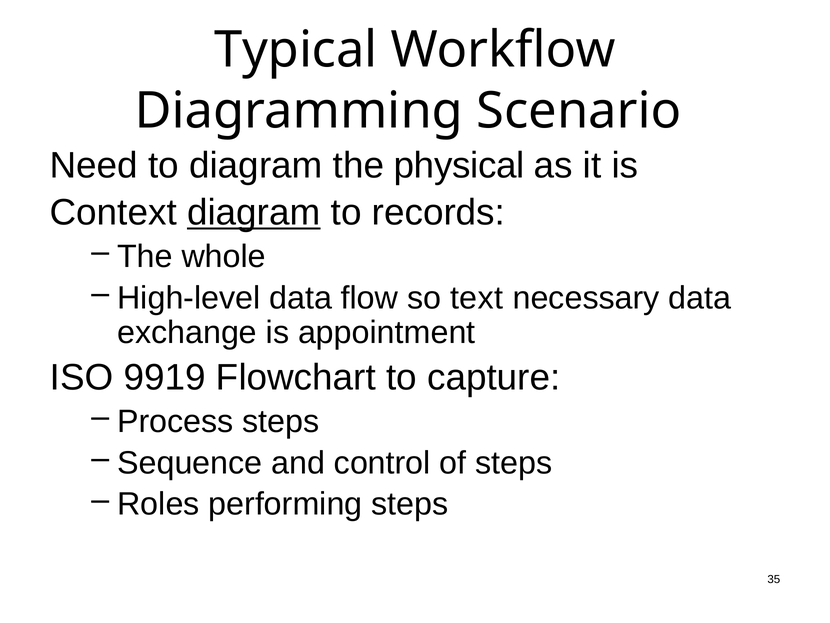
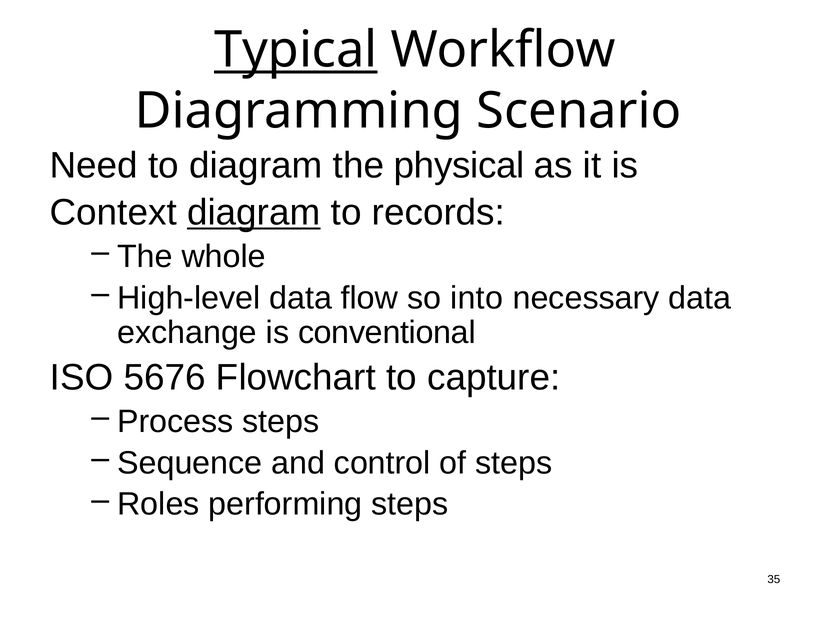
Typical underline: none -> present
text: text -> into
appointment: appointment -> conventional
9919: 9919 -> 5676
